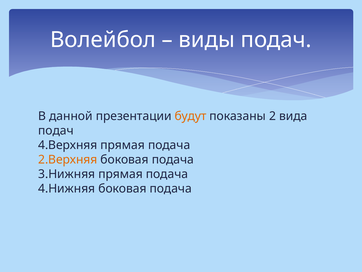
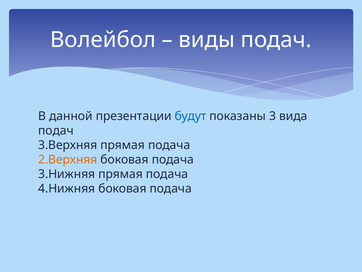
будут colour: orange -> blue
2: 2 -> 3
4.Верхняя: 4.Верхняя -> 3.Верхняя
